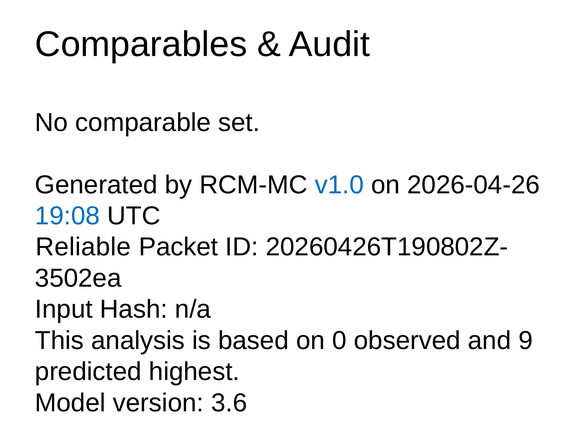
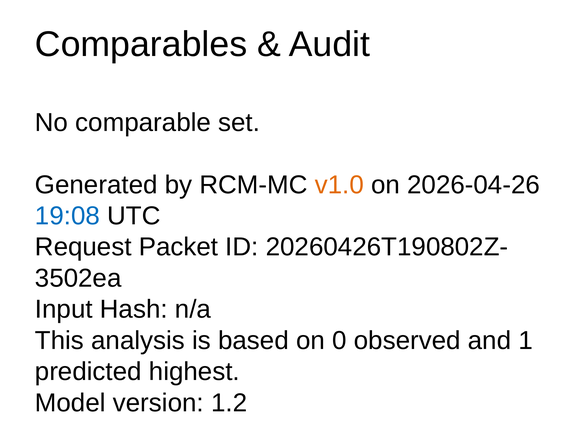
v1.0 colour: blue -> orange
Reliable: Reliable -> Request
9: 9 -> 1
3.6: 3.6 -> 1.2
